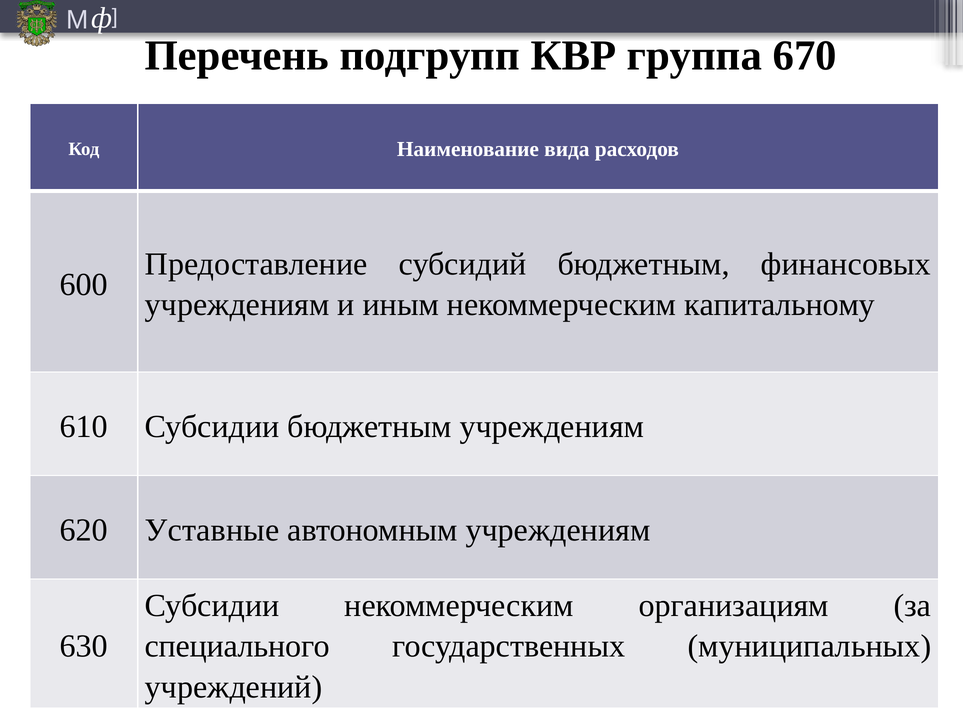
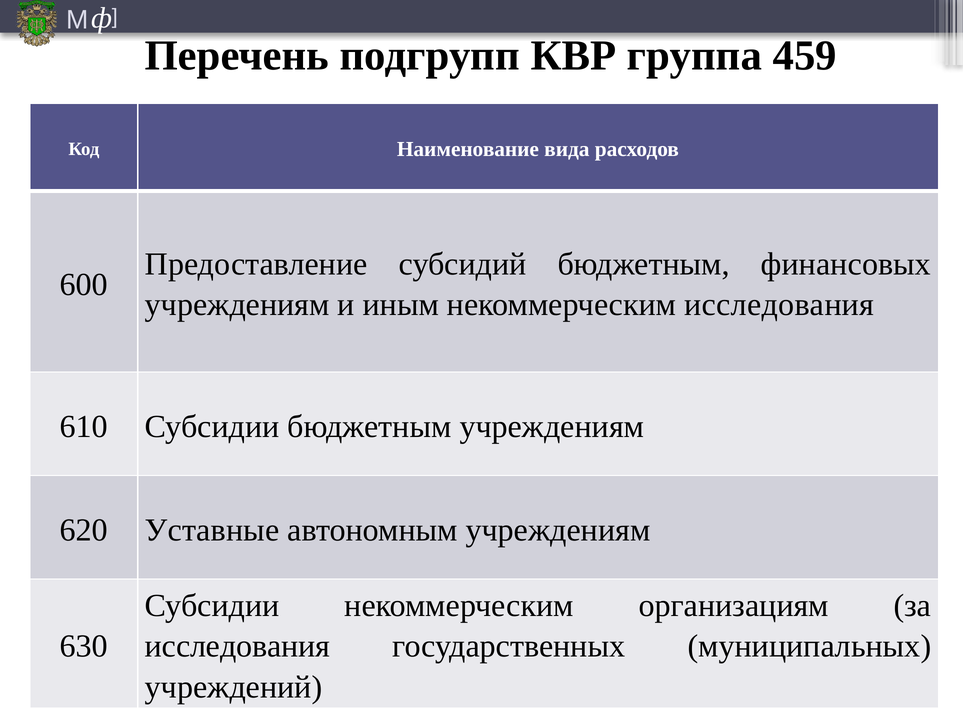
670: 670 -> 459
некоммерческим капитальному: капитальному -> исследования
специального at (237, 647): специального -> исследования
